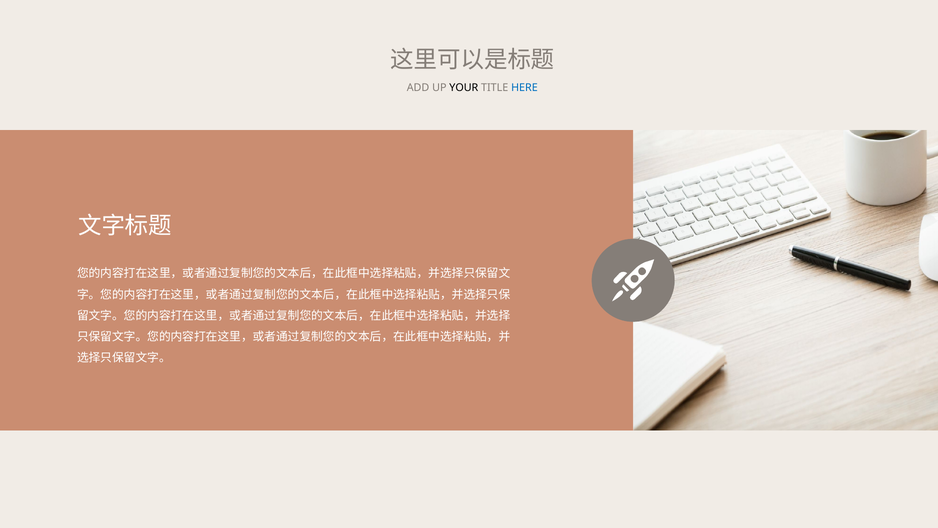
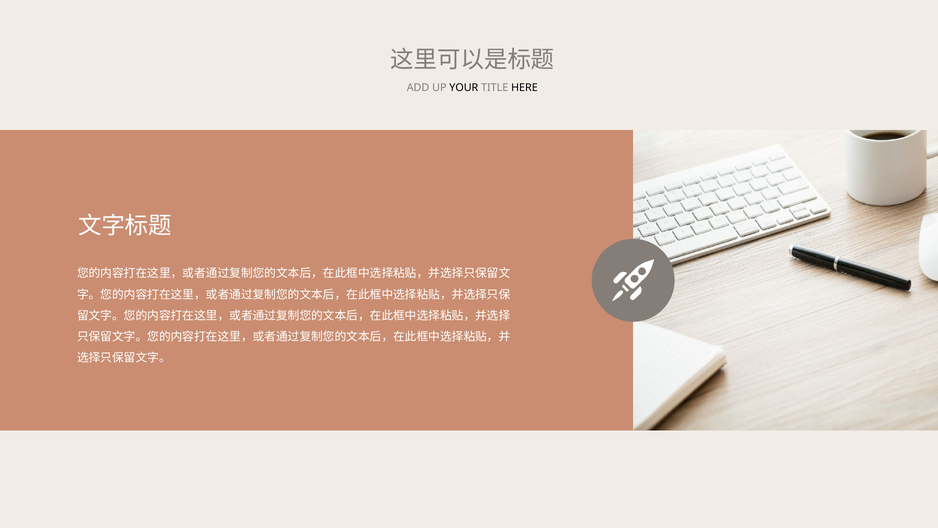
HERE colour: blue -> black
